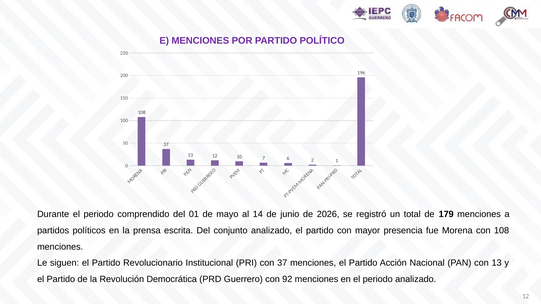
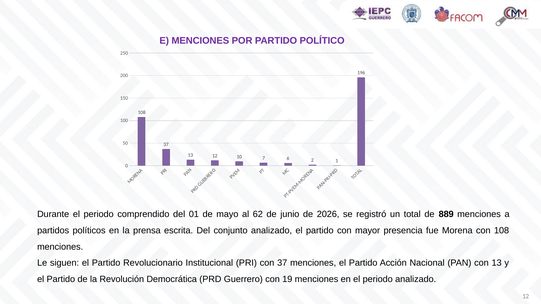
14: 14 -> 62
179: 179 -> 889
92: 92 -> 19
